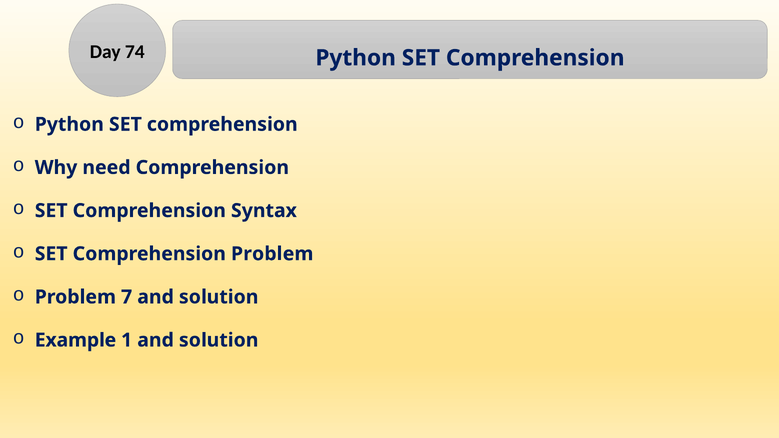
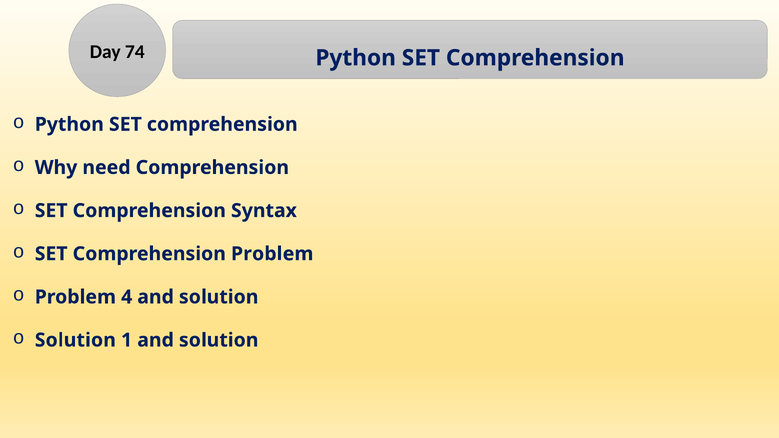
7: 7 -> 4
Example at (75, 340): Example -> Solution
